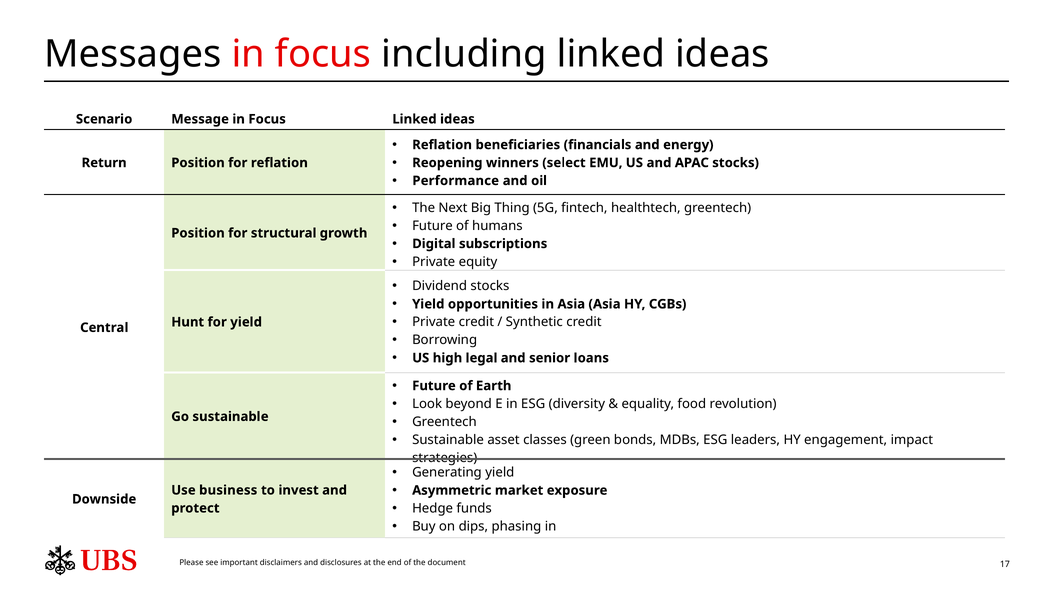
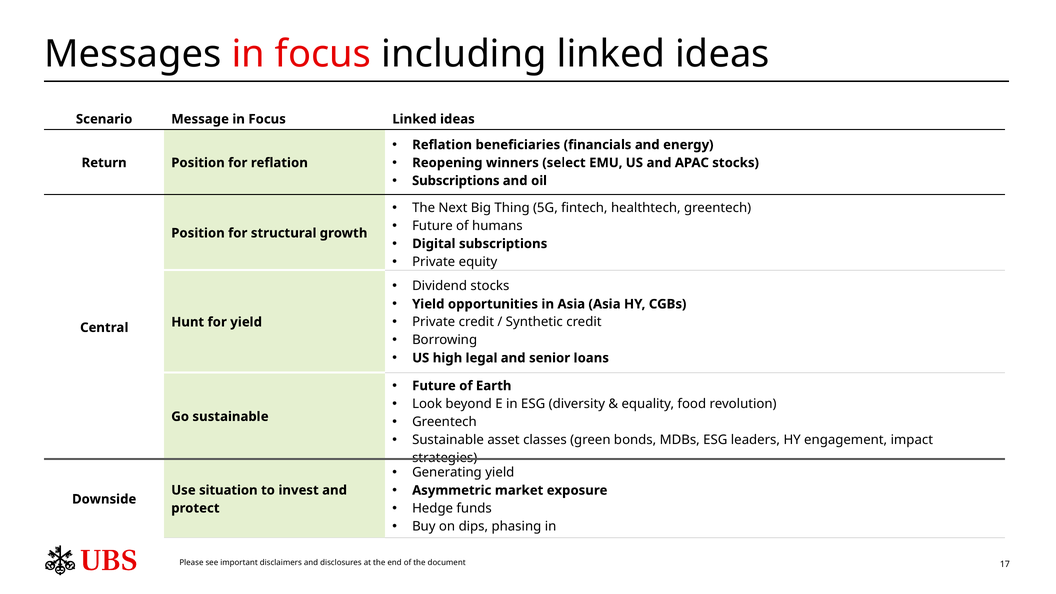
Performance at (456, 181): Performance -> Subscriptions
business: business -> situation
